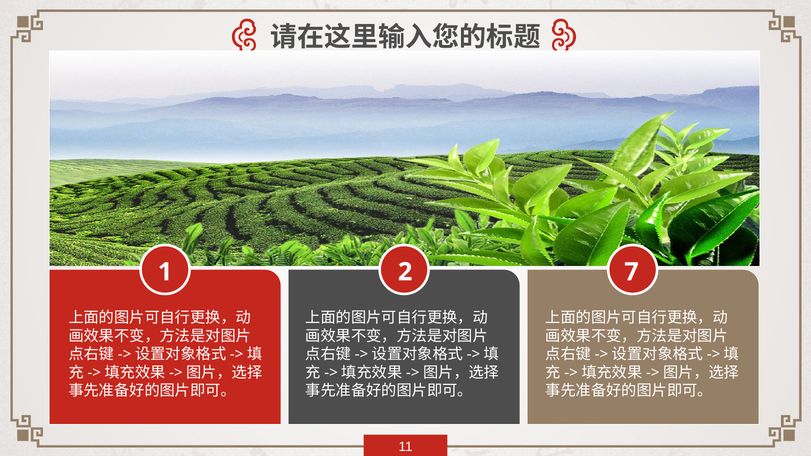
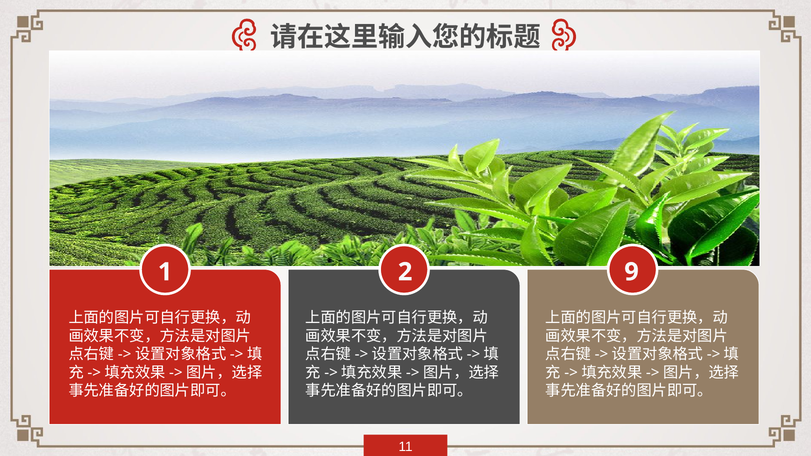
7: 7 -> 9
